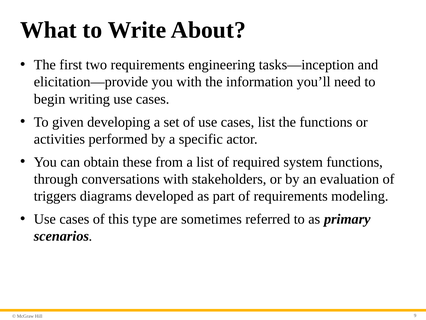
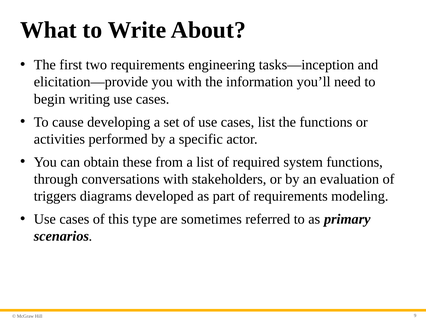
given: given -> cause
